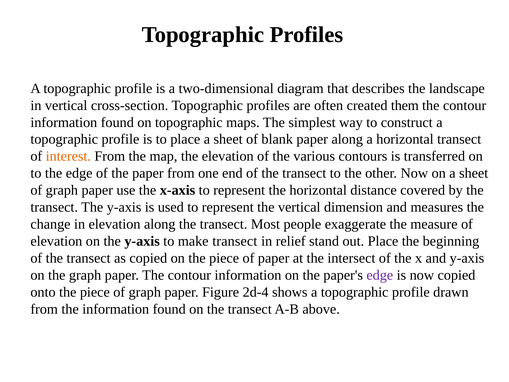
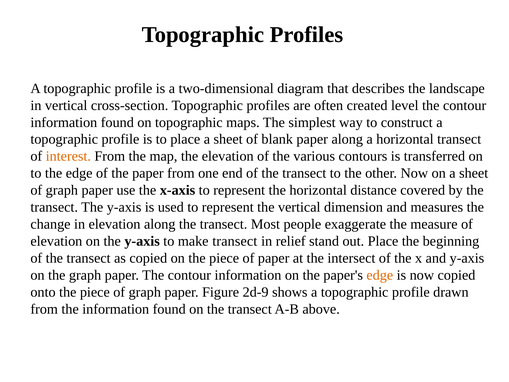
them: them -> level
edge at (380, 275) colour: purple -> orange
2d-4: 2d-4 -> 2d-9
